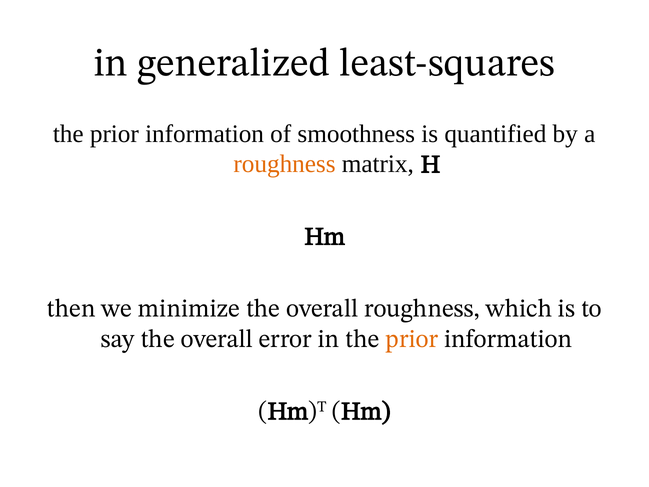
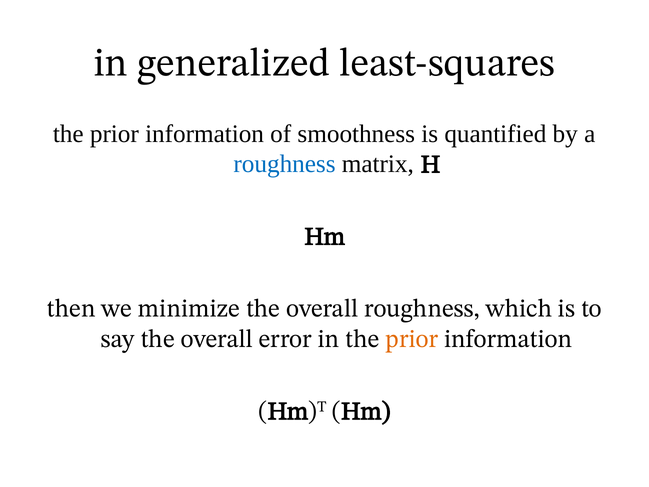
roughness at (285, 164) colour: orange -> blue
